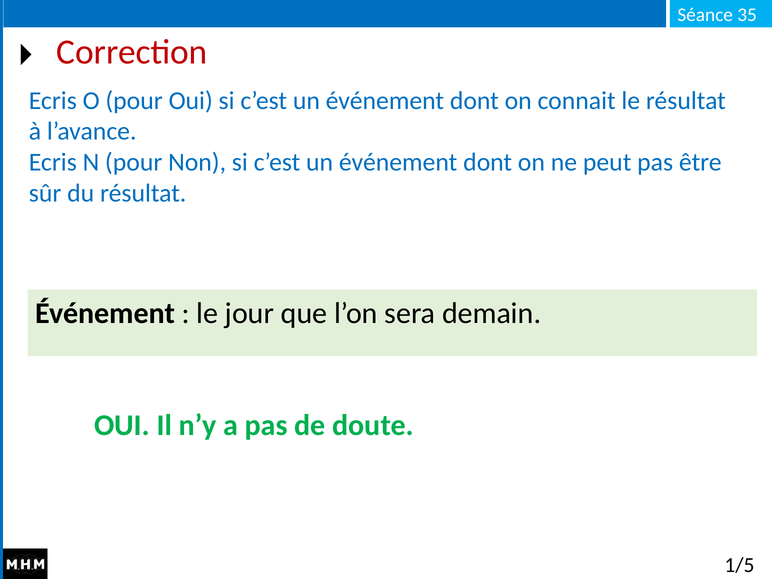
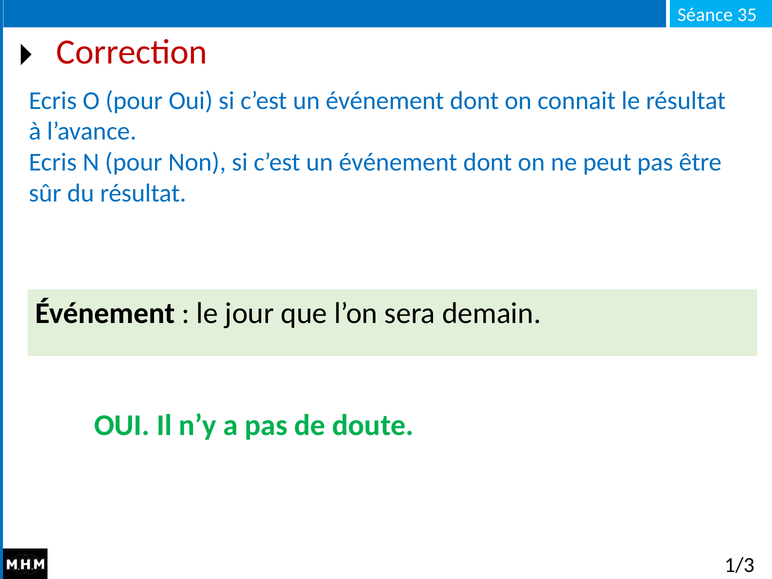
1/5: 1/5 -> 1/3
